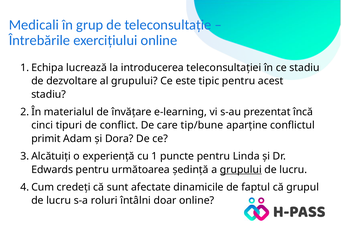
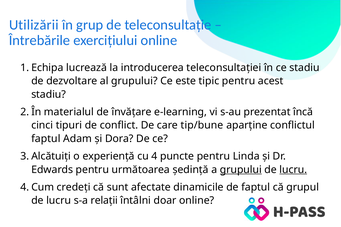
Medicali: Medicali -> Utilizării
primit at (46, 139): primit -> faptul
1: 1 -> 4
lucru at (293, 170) underline: none -> present
roluri: roluri -> relații
